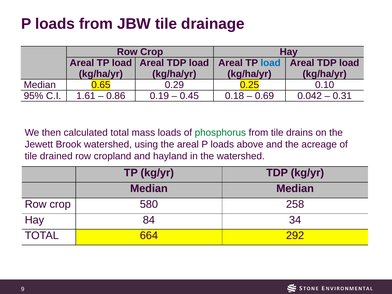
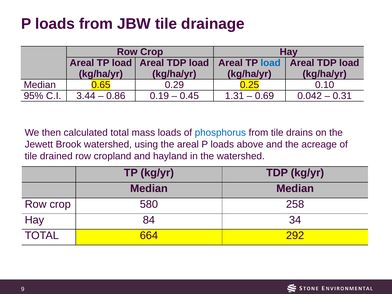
1.61: 1.61 -> 3.44
0.18: 0.18 -> 1.31
phosphorus colour: green -> blue
